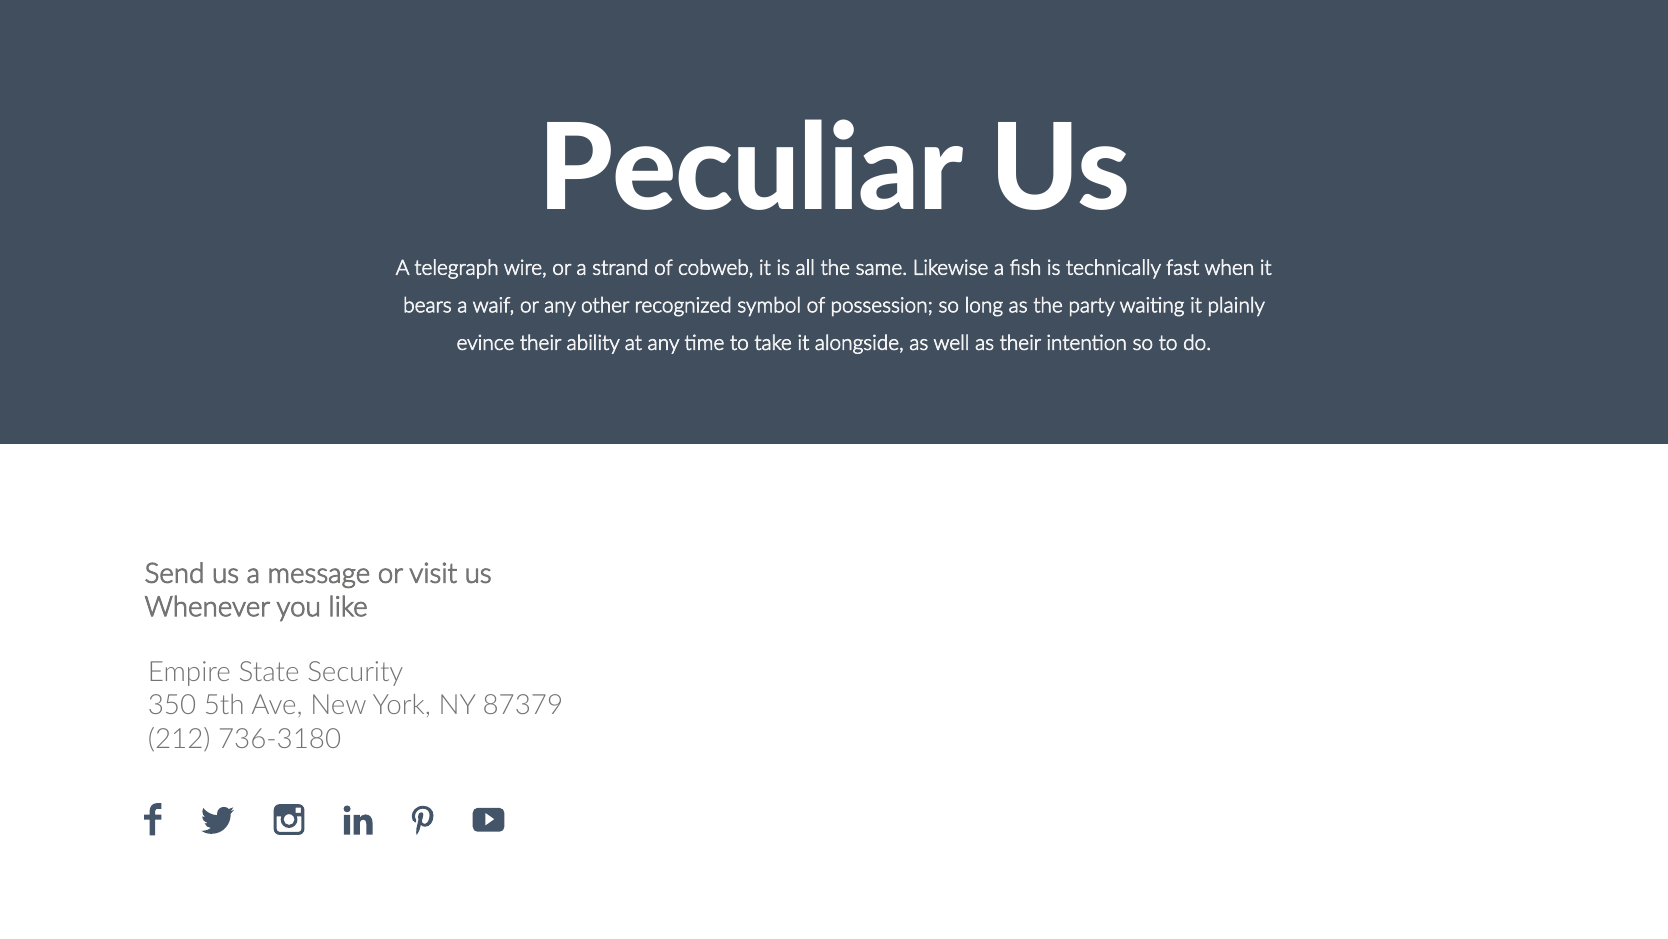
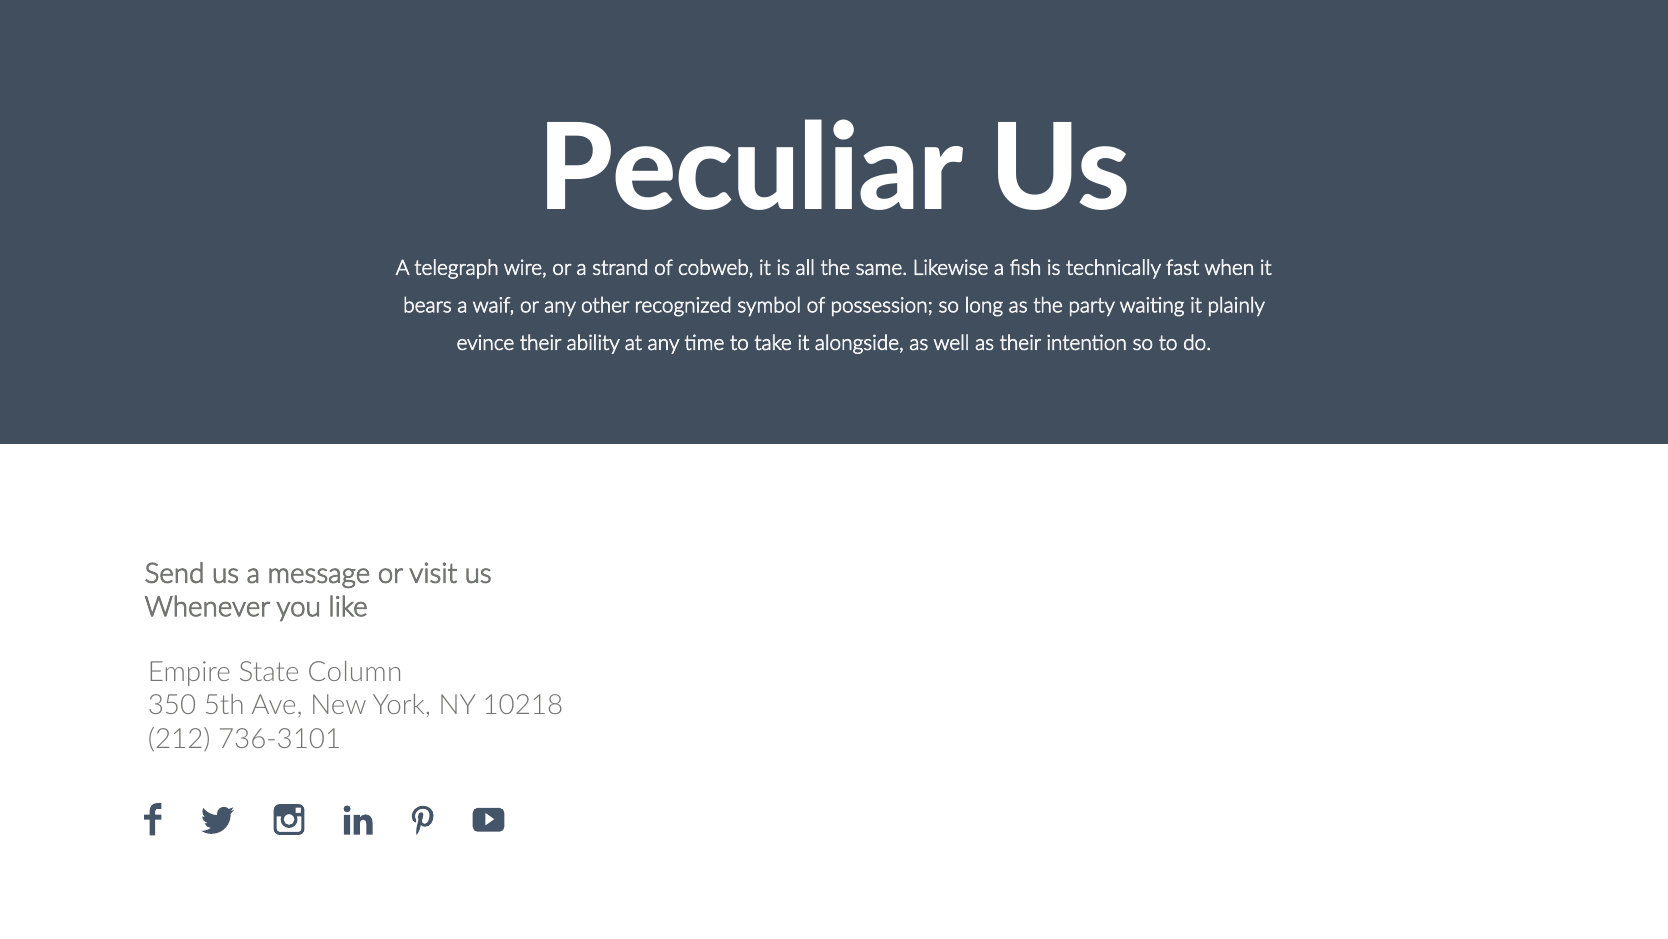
Security: Security -> Column
87379: 87379 -> 10218
736-3180: 736-3180 -> 736-3101
